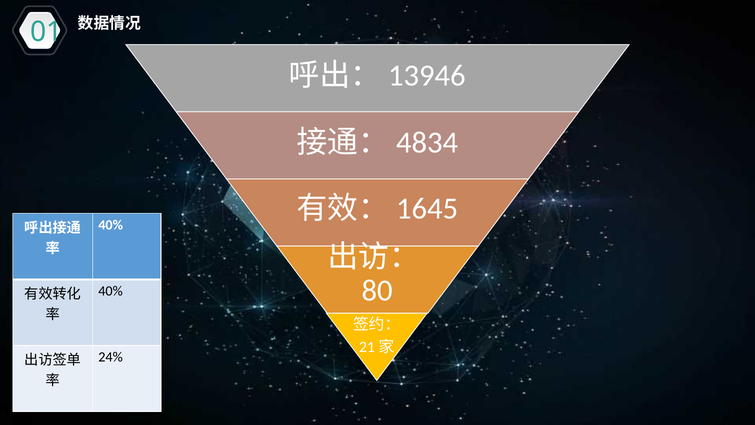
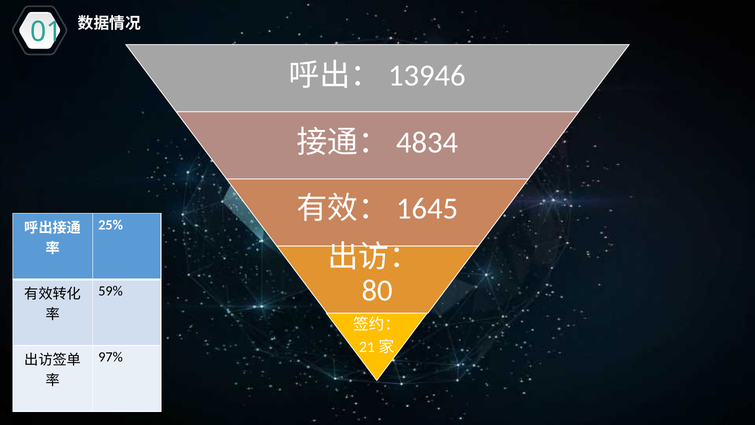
40% at (111, 225): 40% -> 25%
40% at (111, 291): 40% -> 59%
24%: 24% -> 97%
